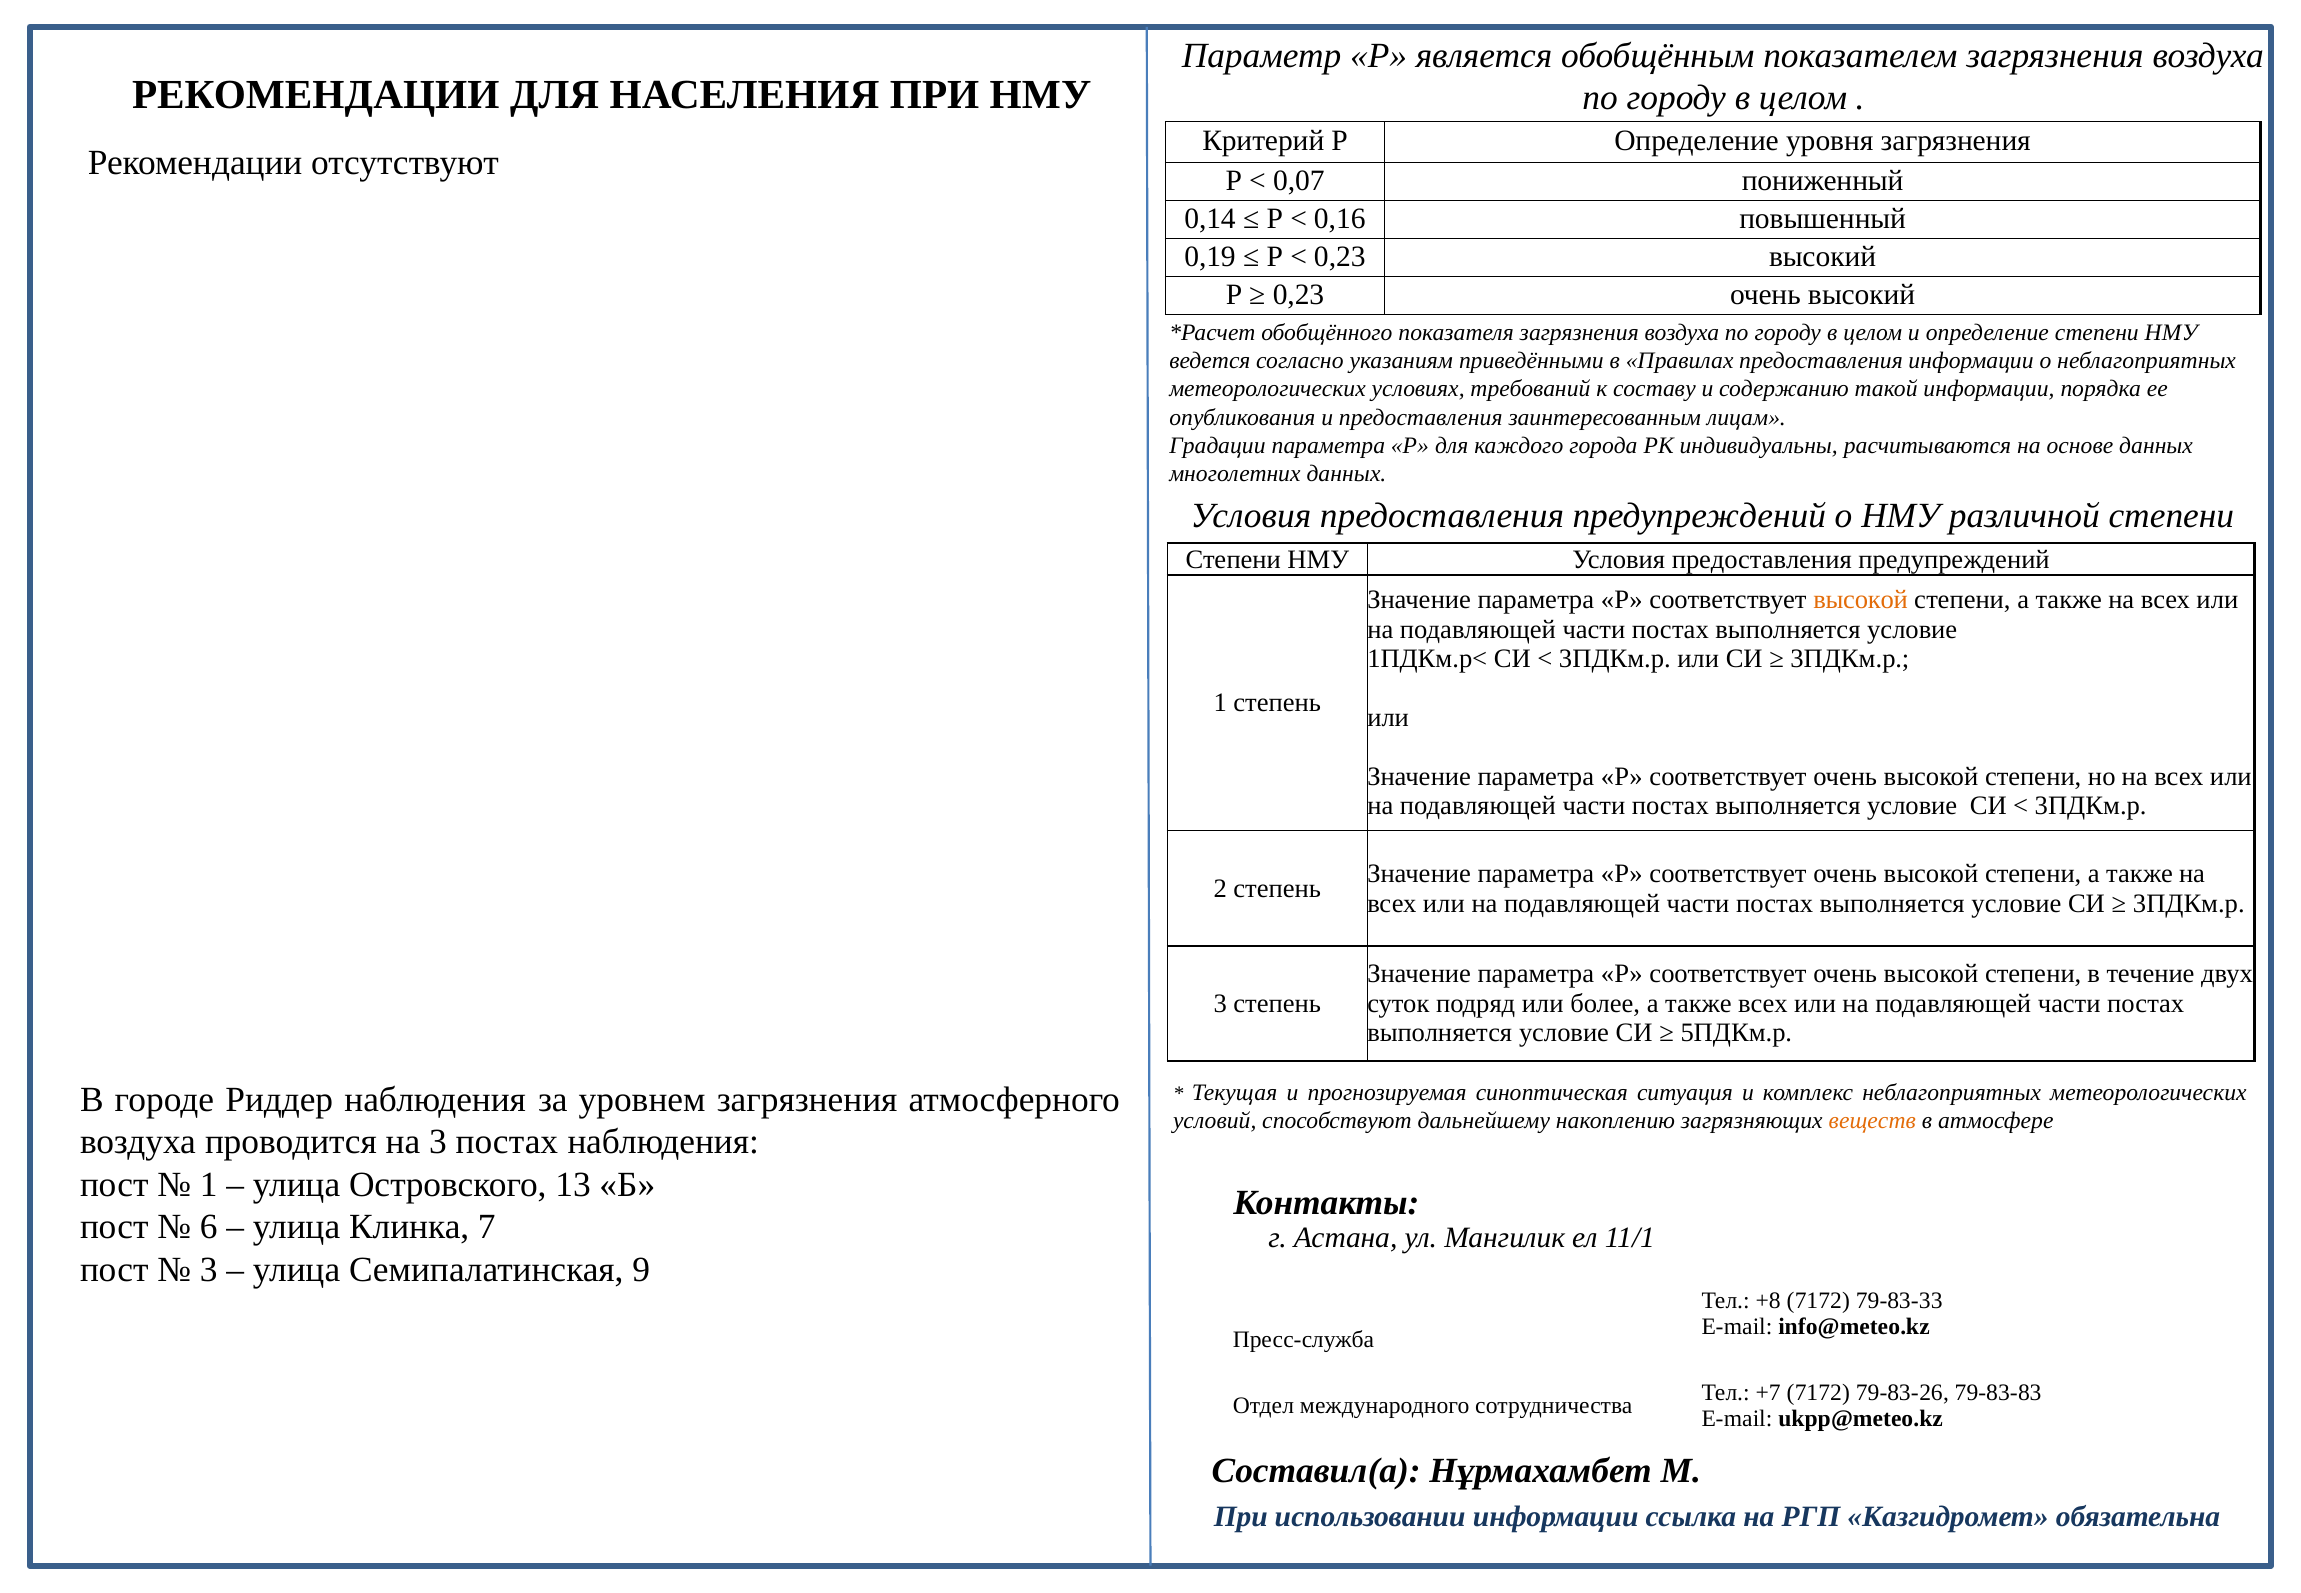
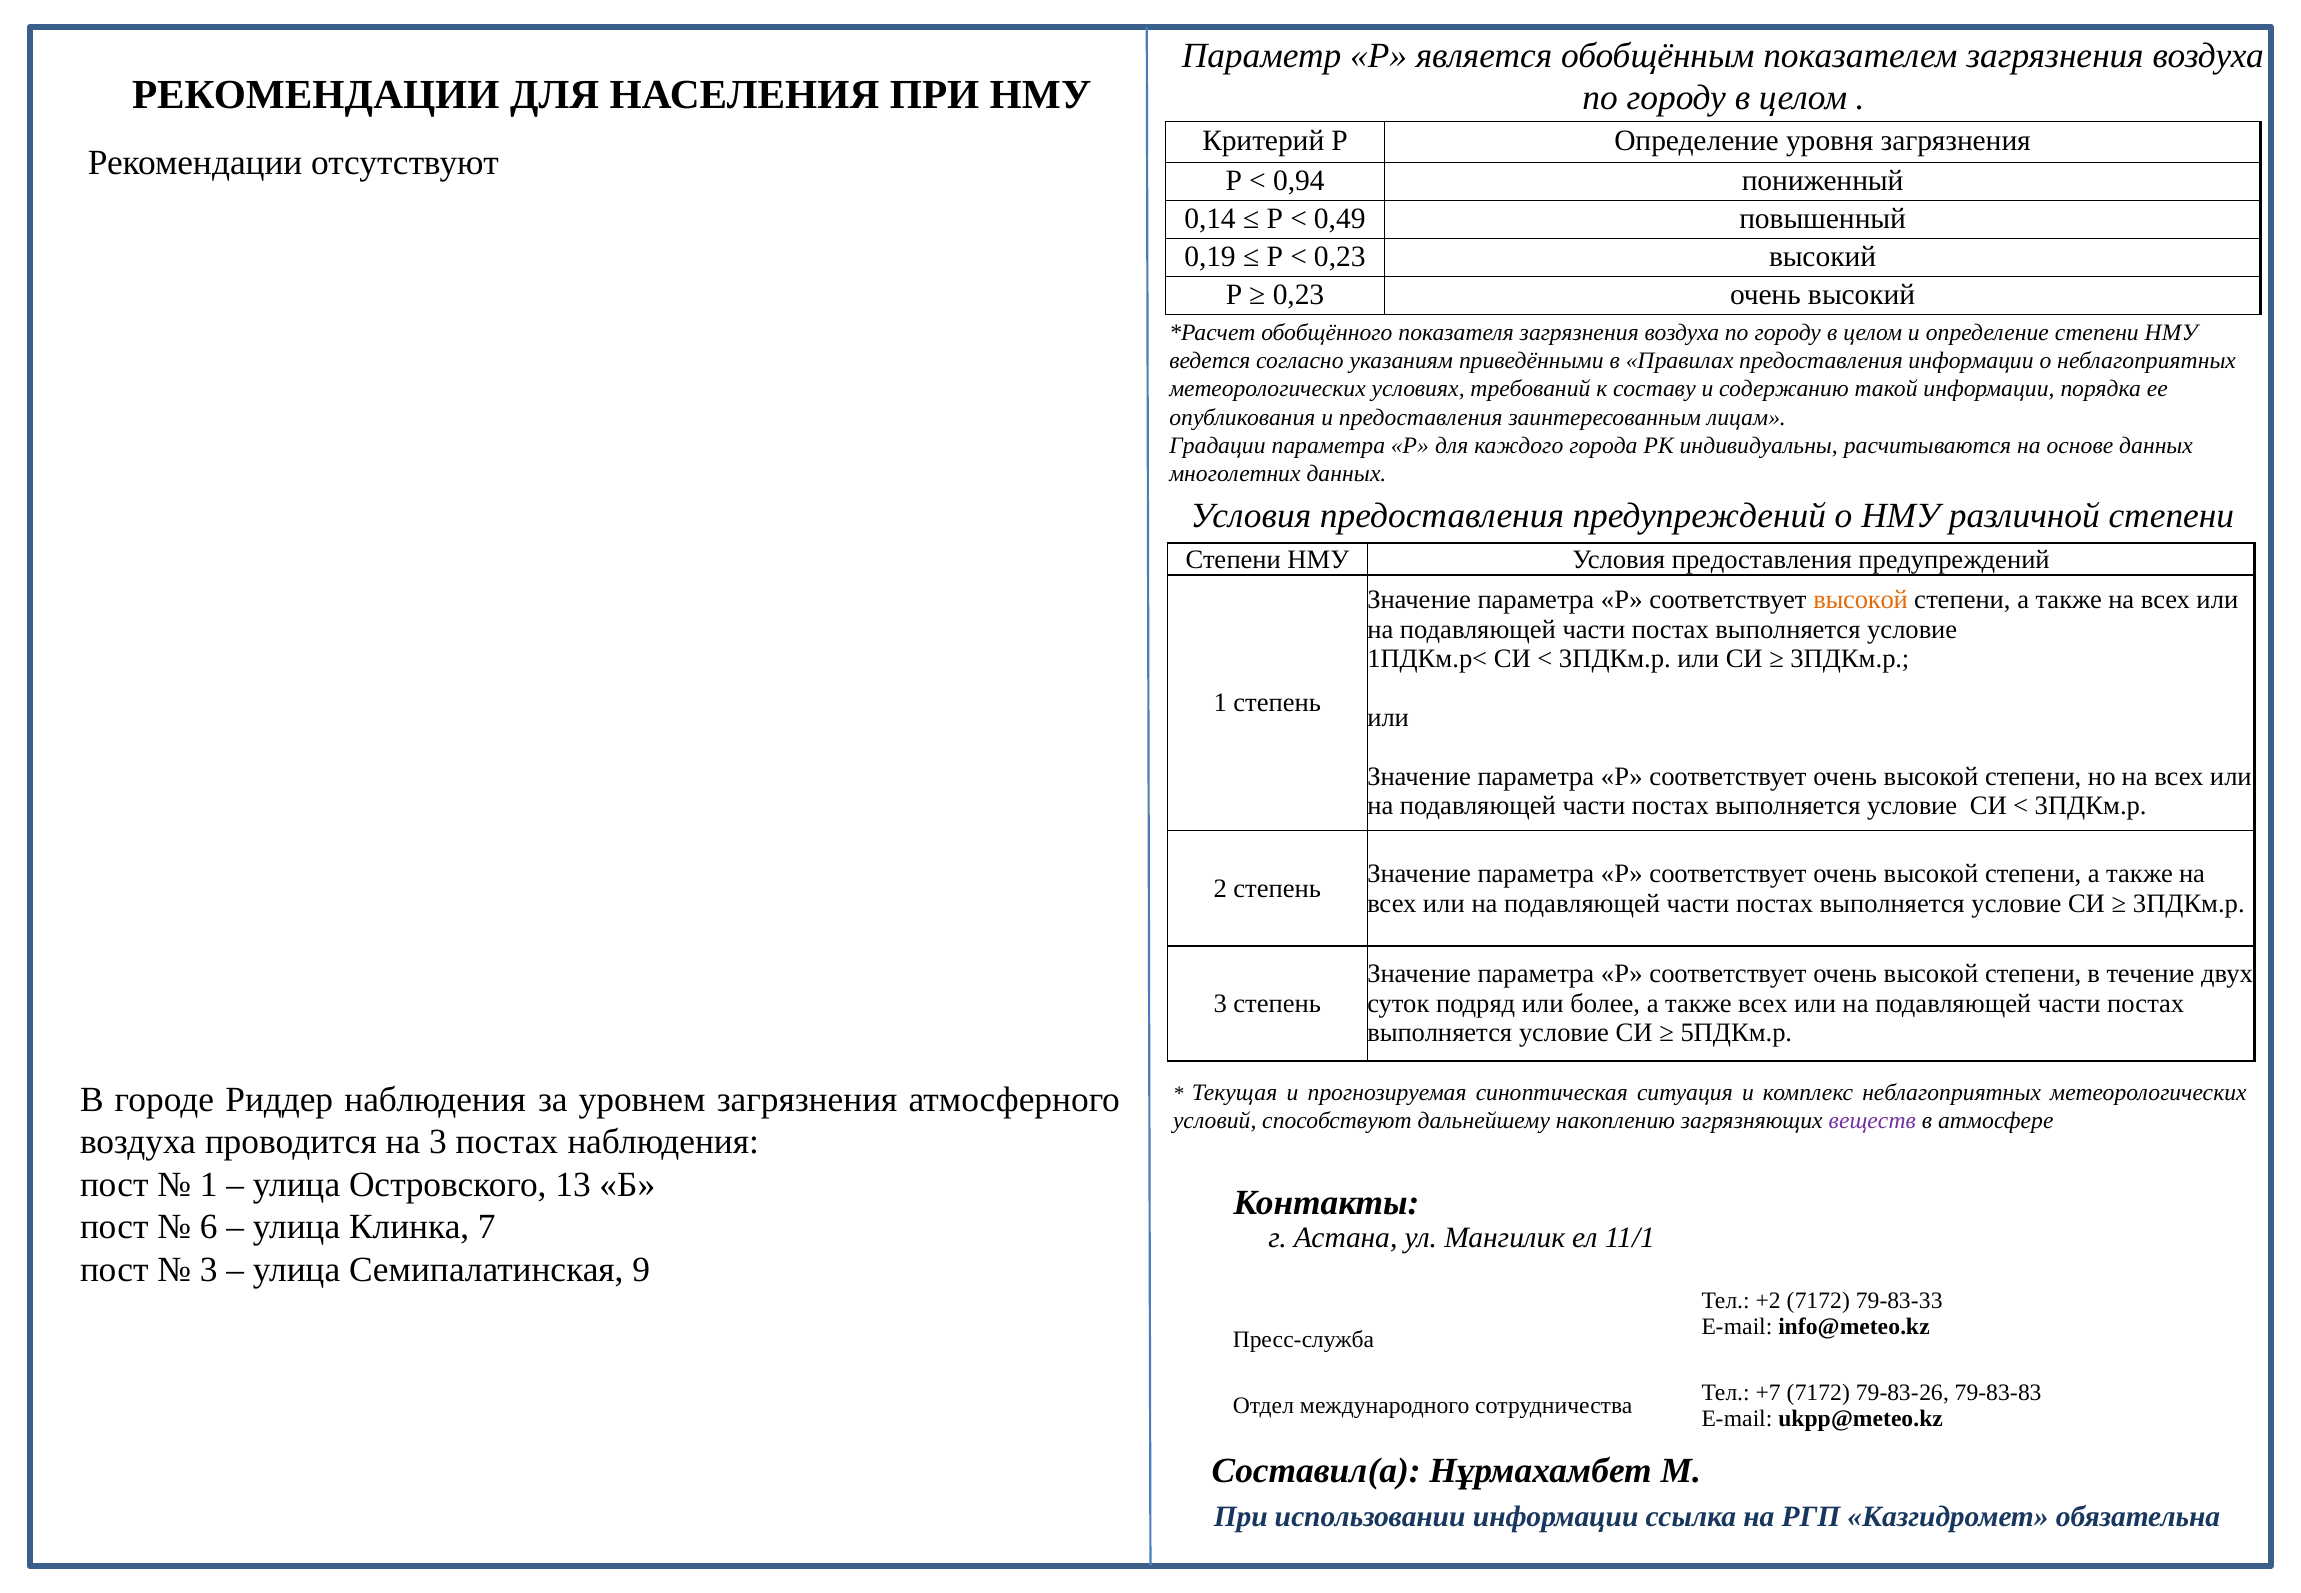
0,07: 0,07 -> 0,94
0,16: 0,16 -> 0,49
веществ colour: orange -> purple
+8: +8 -> +2
